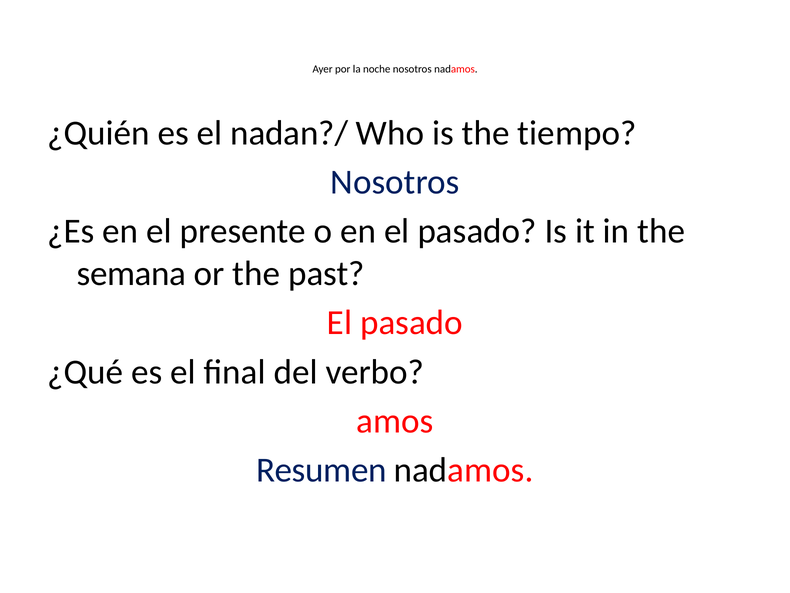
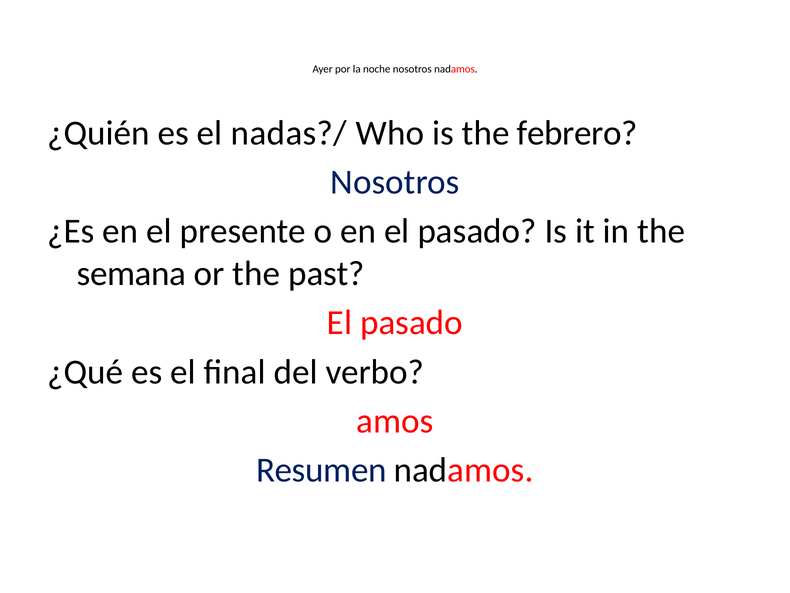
nadan?/: nadan?/ -> nadas?/
tiempo: tiempo -> febrero
